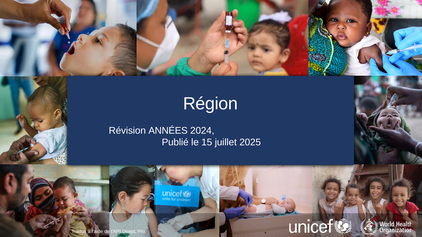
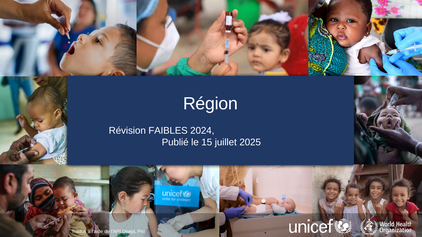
ANNÉES: ANNÉES -> FAIBLES
